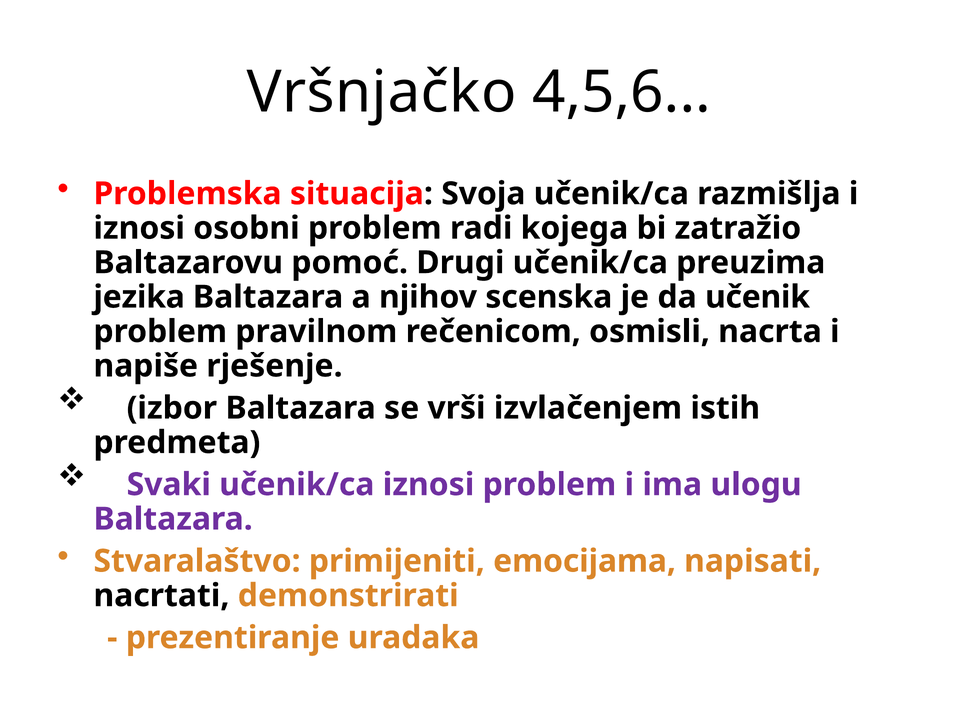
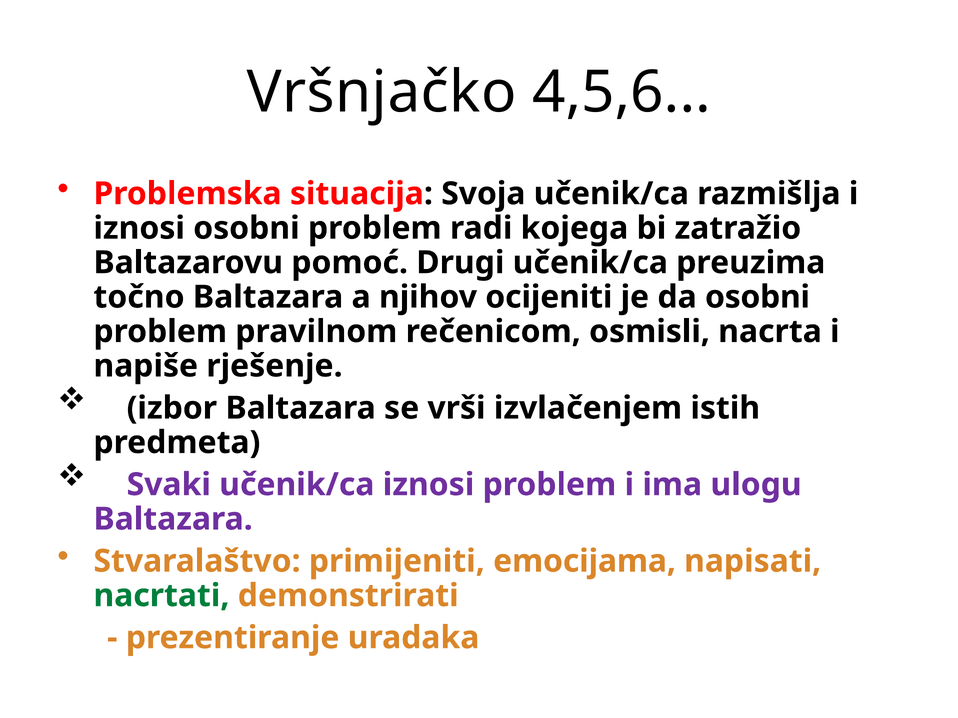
jezika: jezika -> točno
scenska: scenska -> ocijeniti
da učenik: učenik -> osobni
nacrtati colour: black -> green
